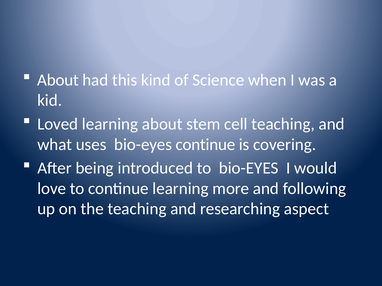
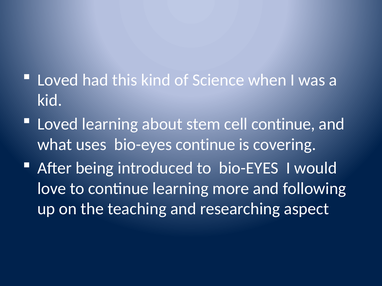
About at (58, 80): About -> Loved
cell teaching: teaching -> continue
